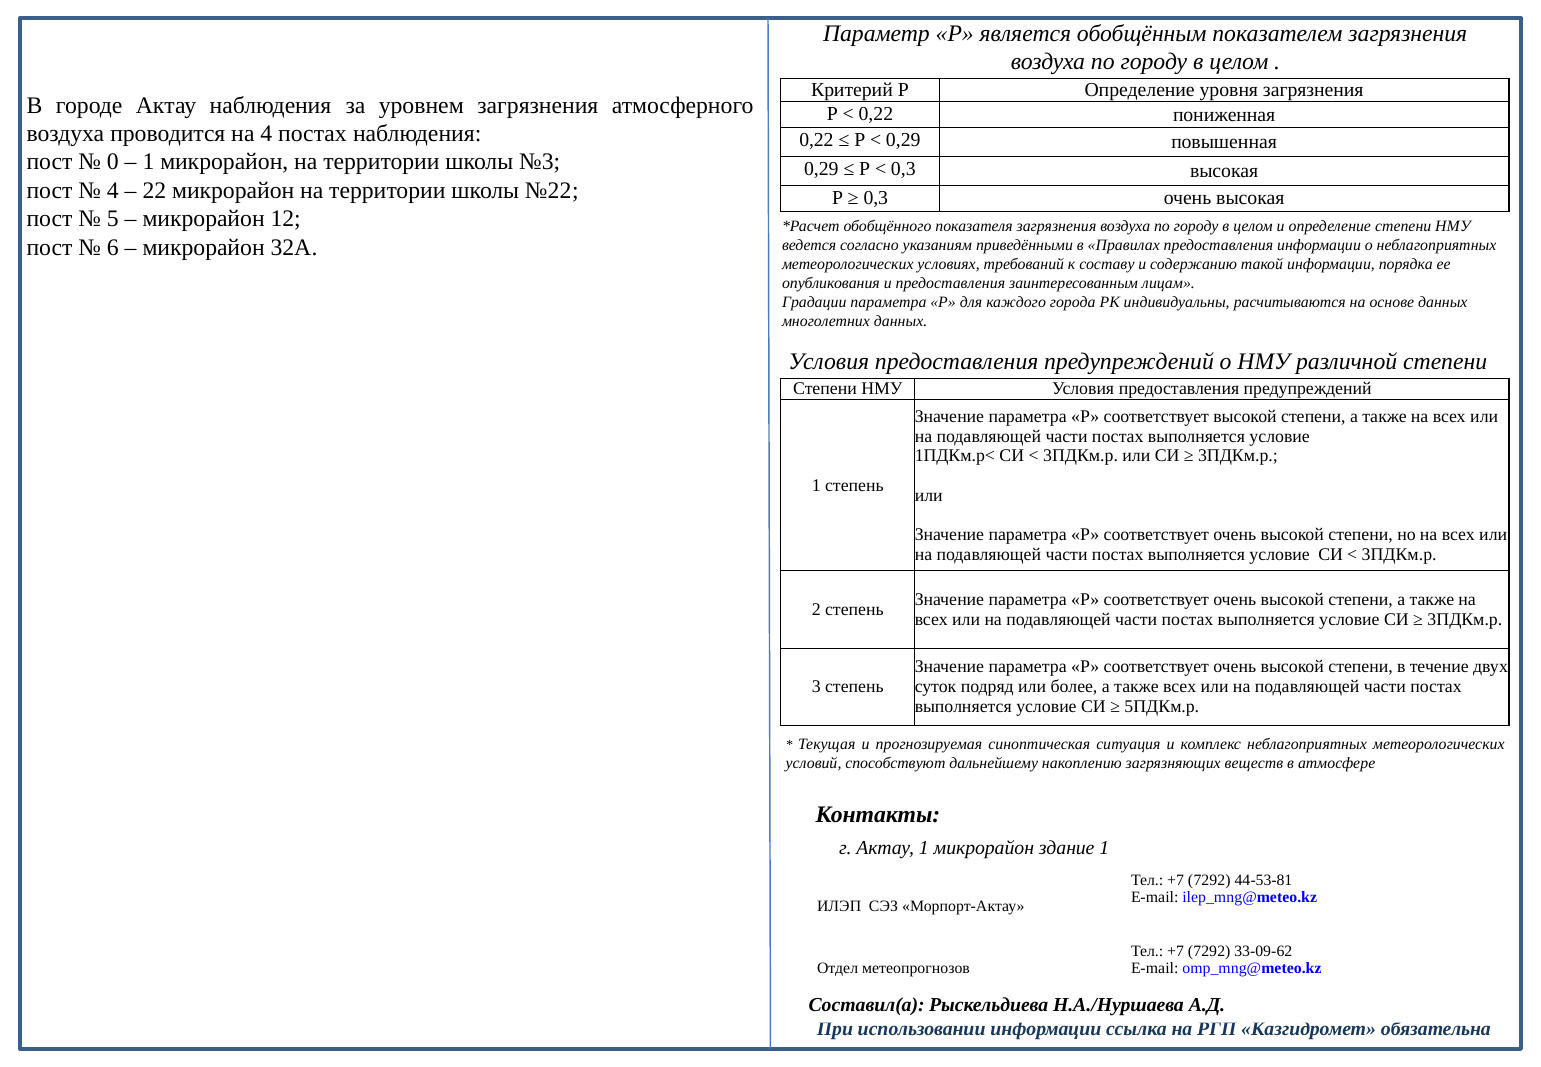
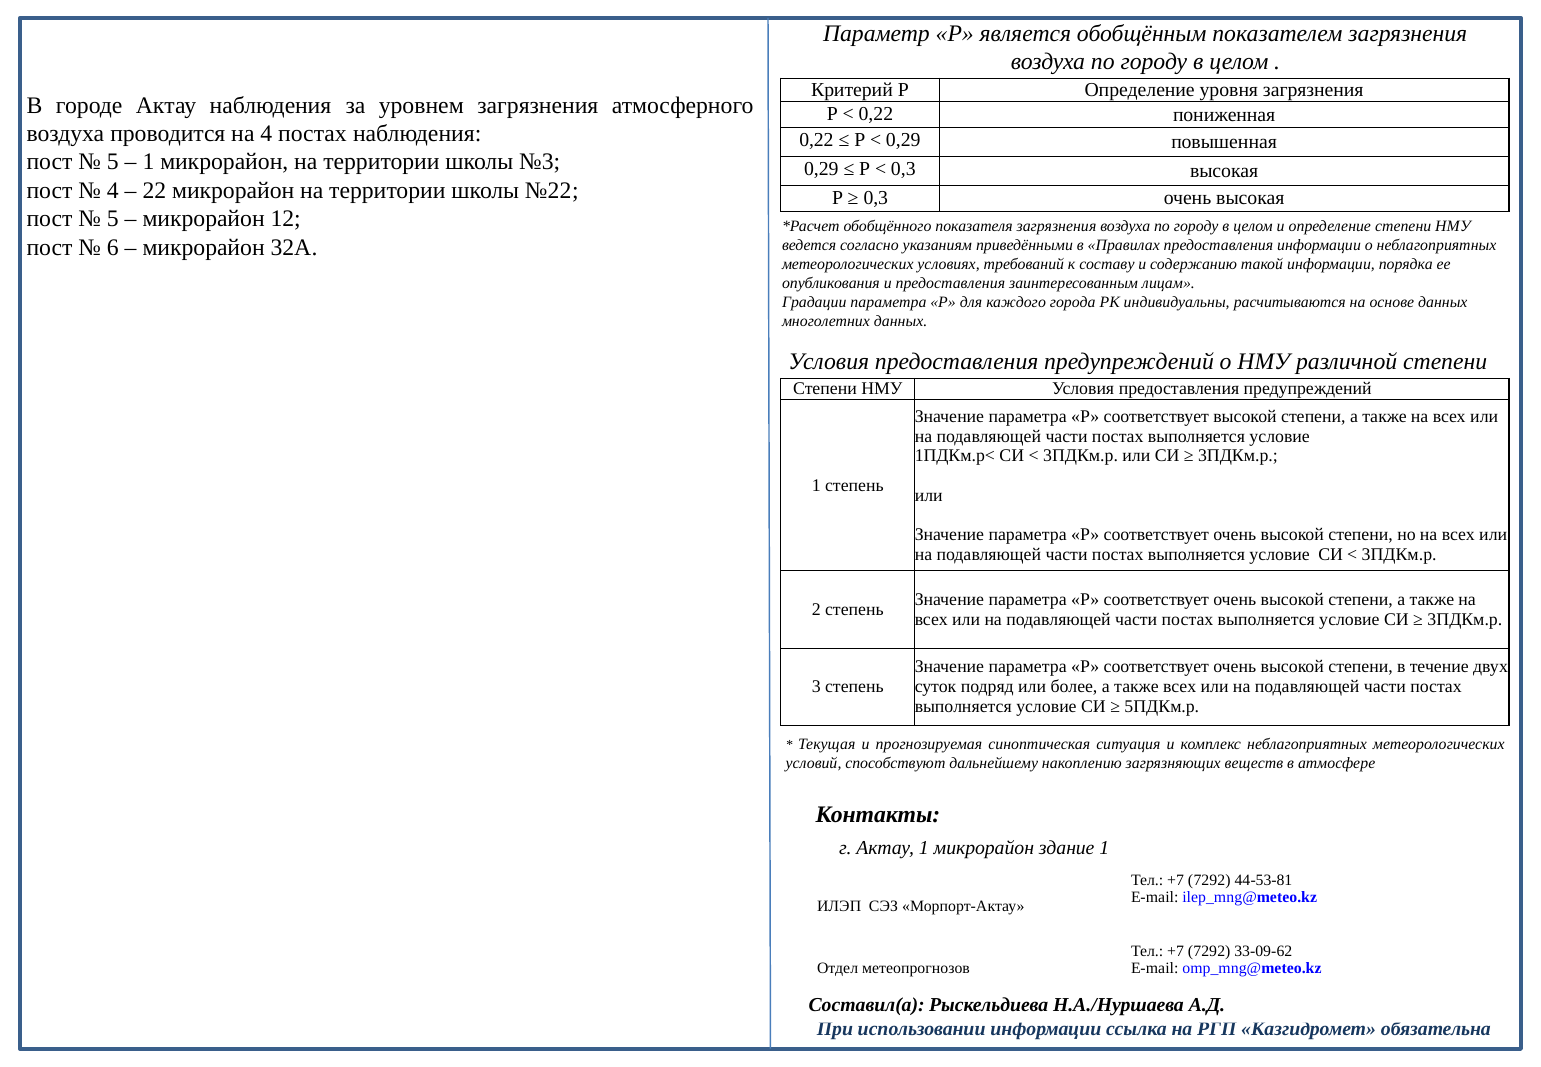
0 at (113, 162): 0 -> 5
